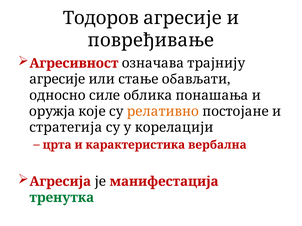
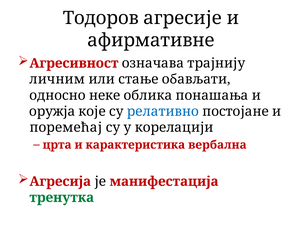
повређивање: повређивање -> афирмативне
агресије at (57, 79): агресије -> личним
силе: силе -> неке
релативно colour: orange -> blue
стратегија: стратегија -> поремећај
